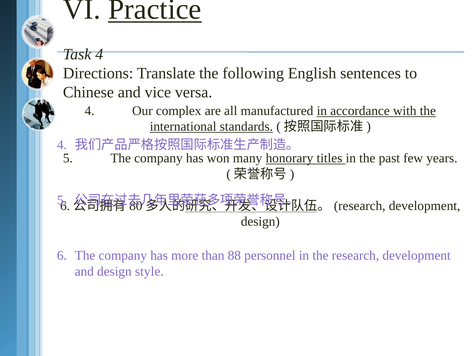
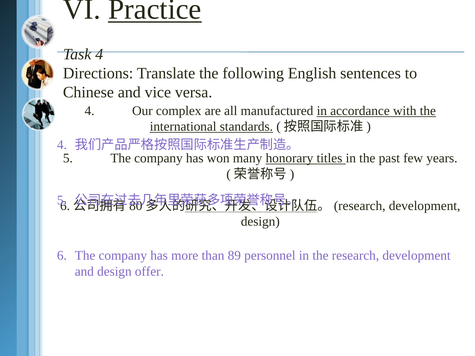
88: 88 -> 89
style: style -> offer
